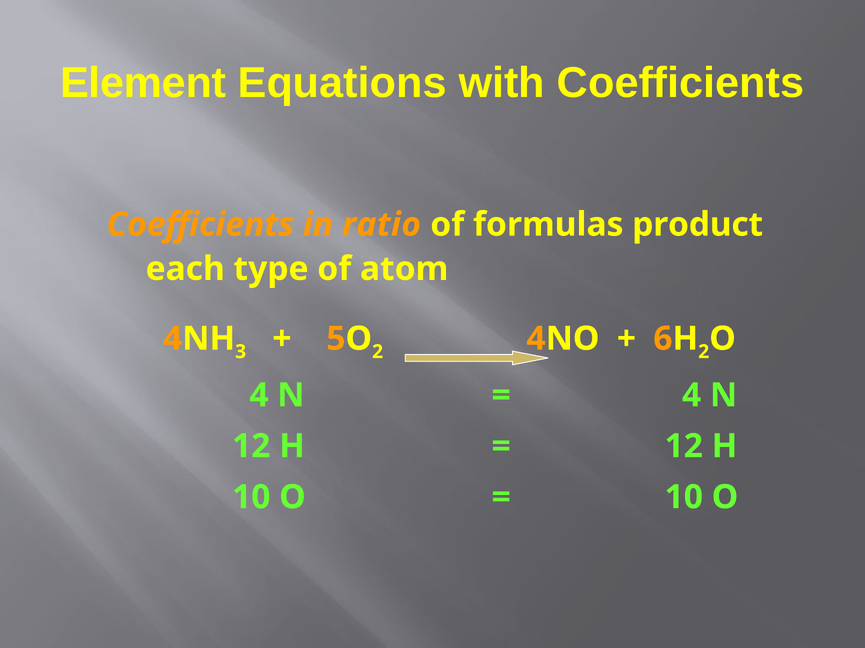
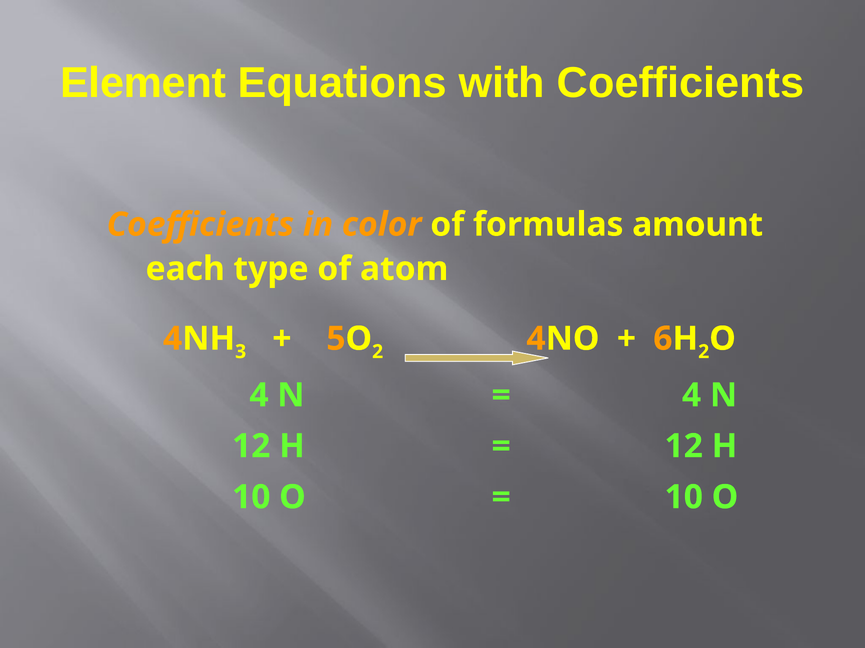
ratio: ratio -> color
product: product -> amount
